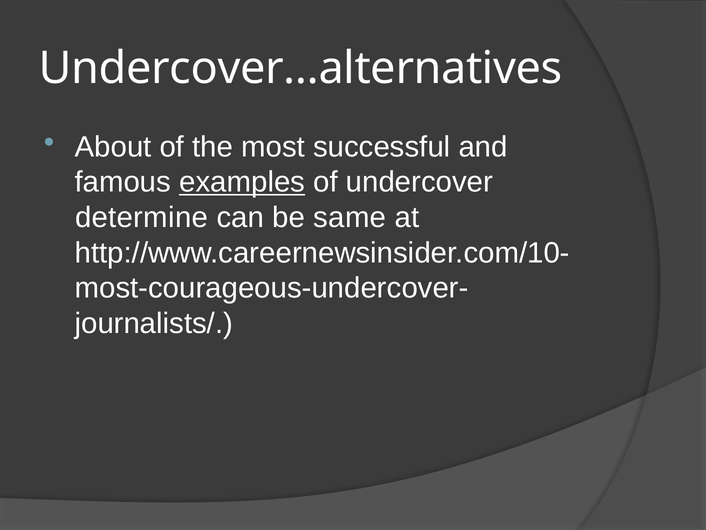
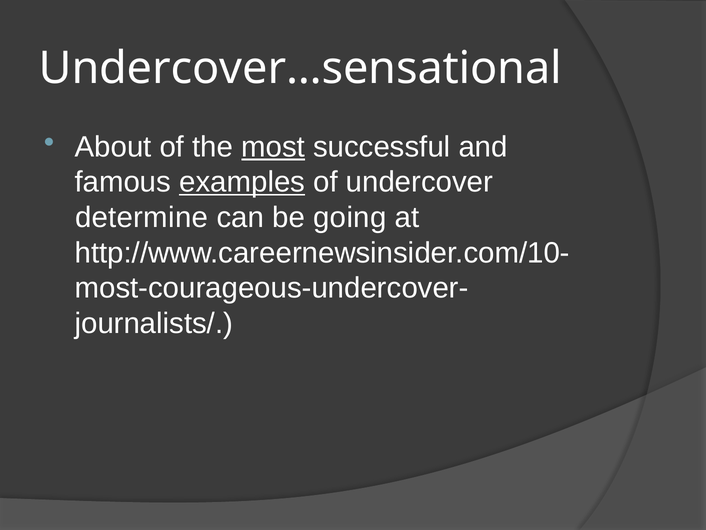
Undercover…alternatives: Undercover…alternatives -> Undercover…sensational
most underline: none -> present
same: same -> going
